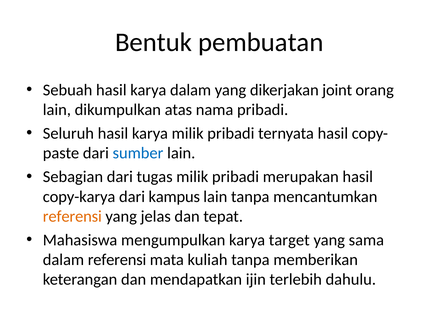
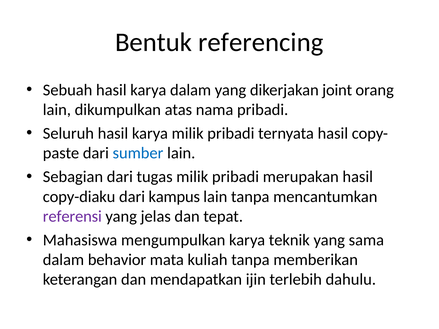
pembuatan: pembuatan -> referencing
copy-karya: copy-karya -> copy-diaku
referensi at (72, 217) colour: orange -> purple
target: target -> teknik
dalam referensi: referensi -> behavior
